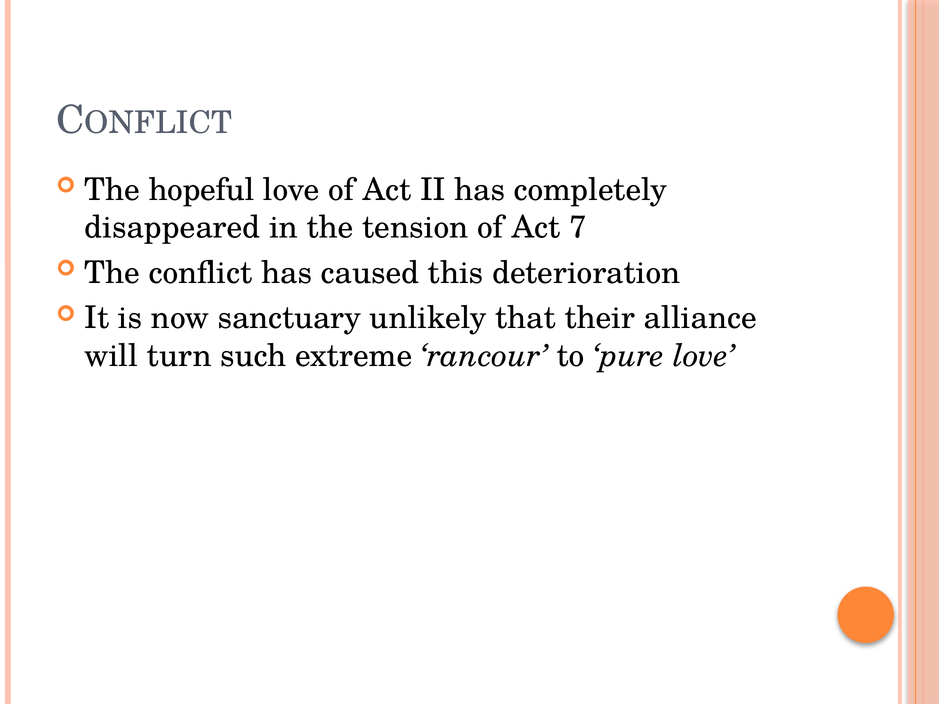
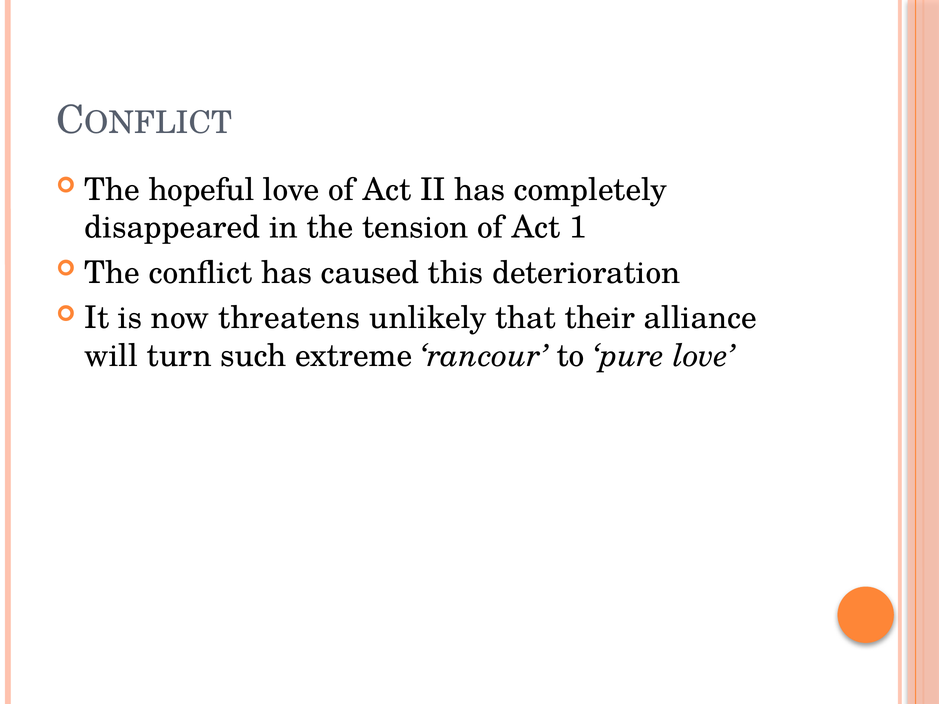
7: 7 -> 1
sanctuary: sanctuary -> threatens
